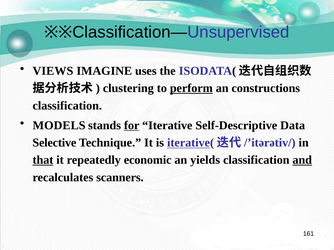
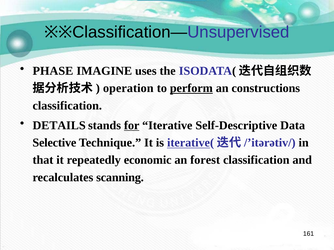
VIEWS: VIEWS -> PHASE
clustering: clustering -> operation
MODELS: MODELS -> DETAILS
that underline: present -> none
yields: yields -> forest
and underline: present -> none
scanners: scanners -> scanning
